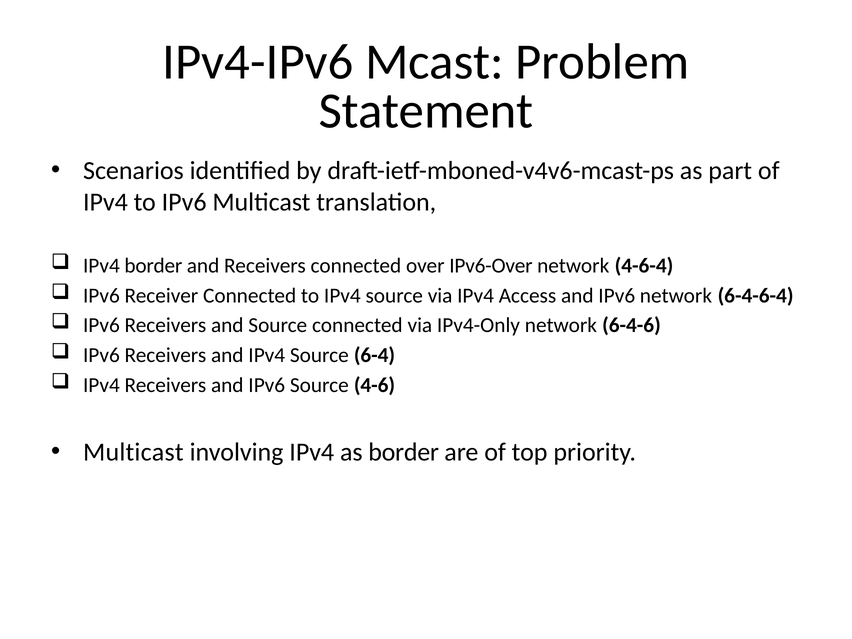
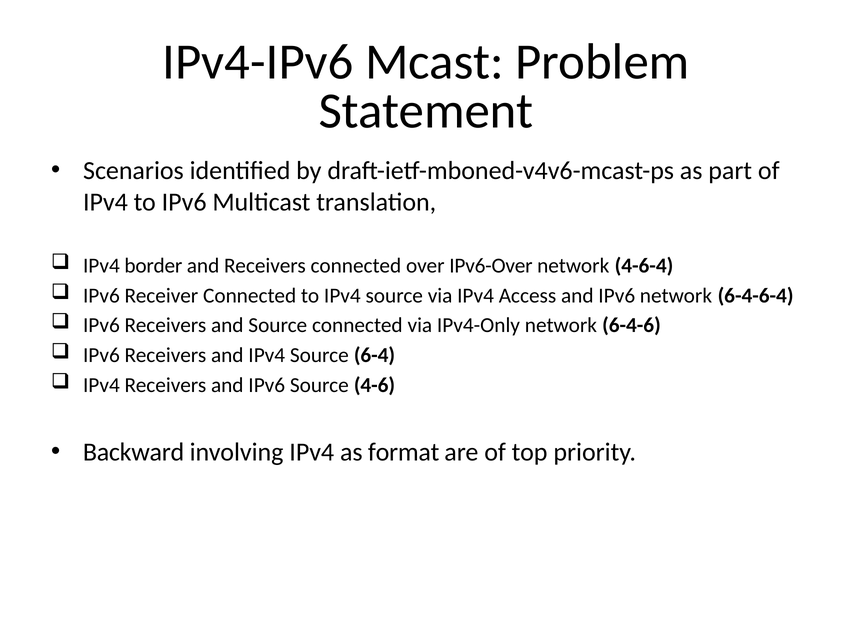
Multicast at (133, 452): Multicast -> Backward
as border: border -> format
